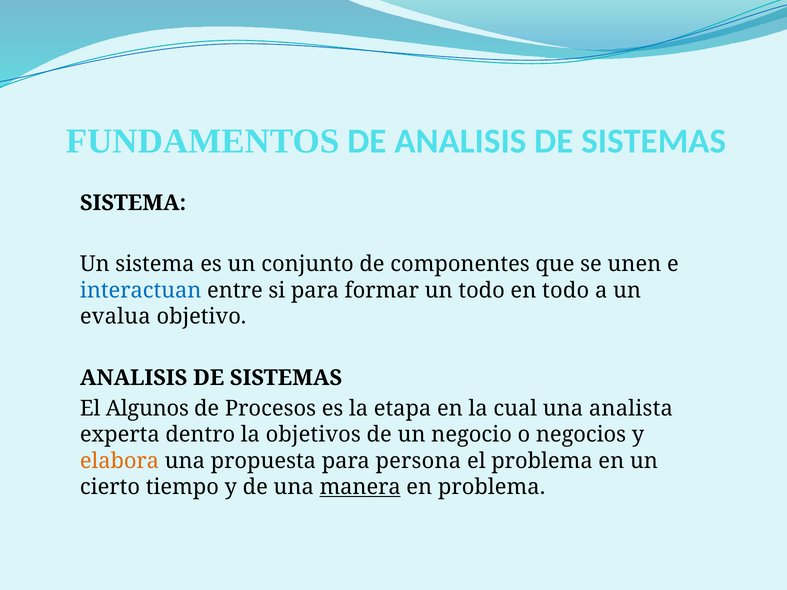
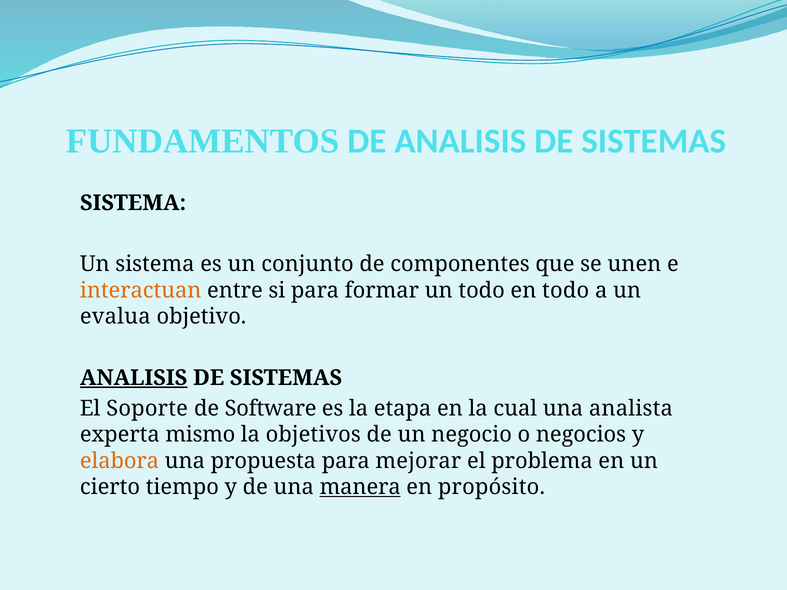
interactuan colour: blue -> orange
ANALISIS at (134, 378) underline: none -> present
Algunos: Algunos -> Soporte
Procesos: Procesos -> Software
dentro: dentro -> mismo
persona: persona -> mejorar
en problema: problema -> propósito
